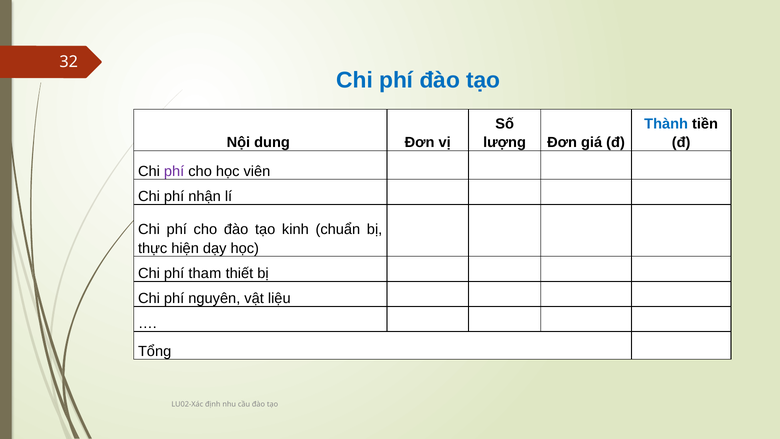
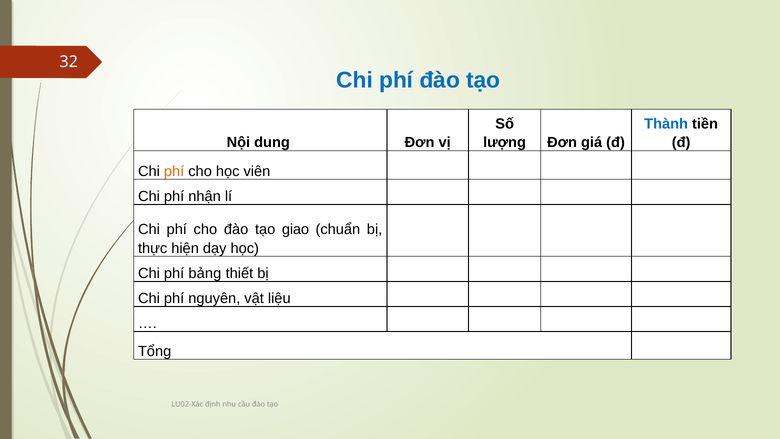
phí at (174, 171) colour: purple -> orange
kinh: kinh -> giao
tham: tham -> bảng
